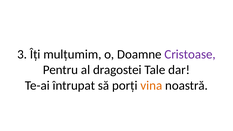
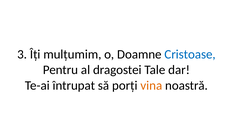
Cristoase colour: purple -> blue
